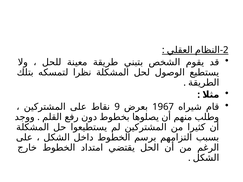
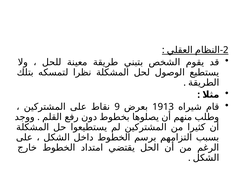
1967: 1967 -> 1913
